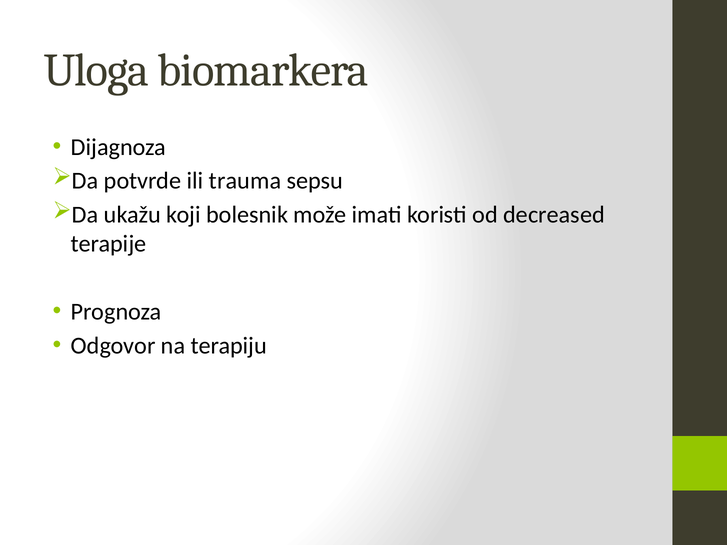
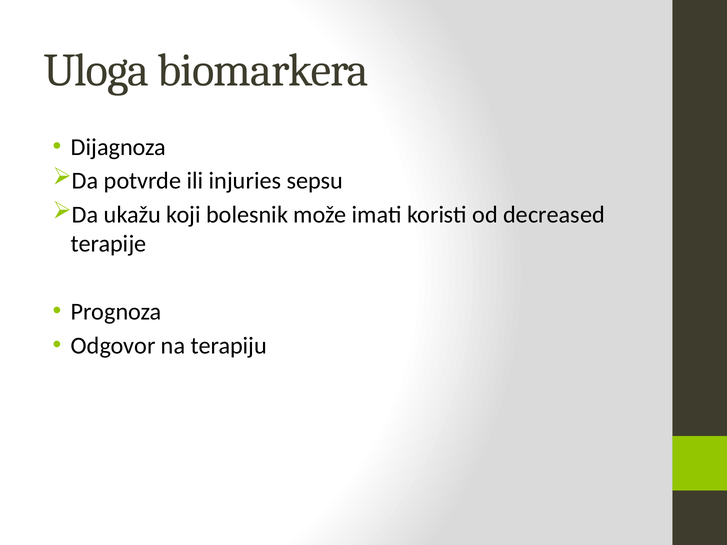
trauma: trauma -> injuries
